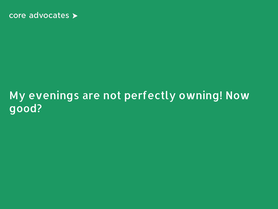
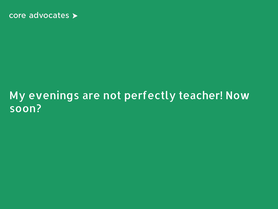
owning: owning -> teacher
good: good -> soon
